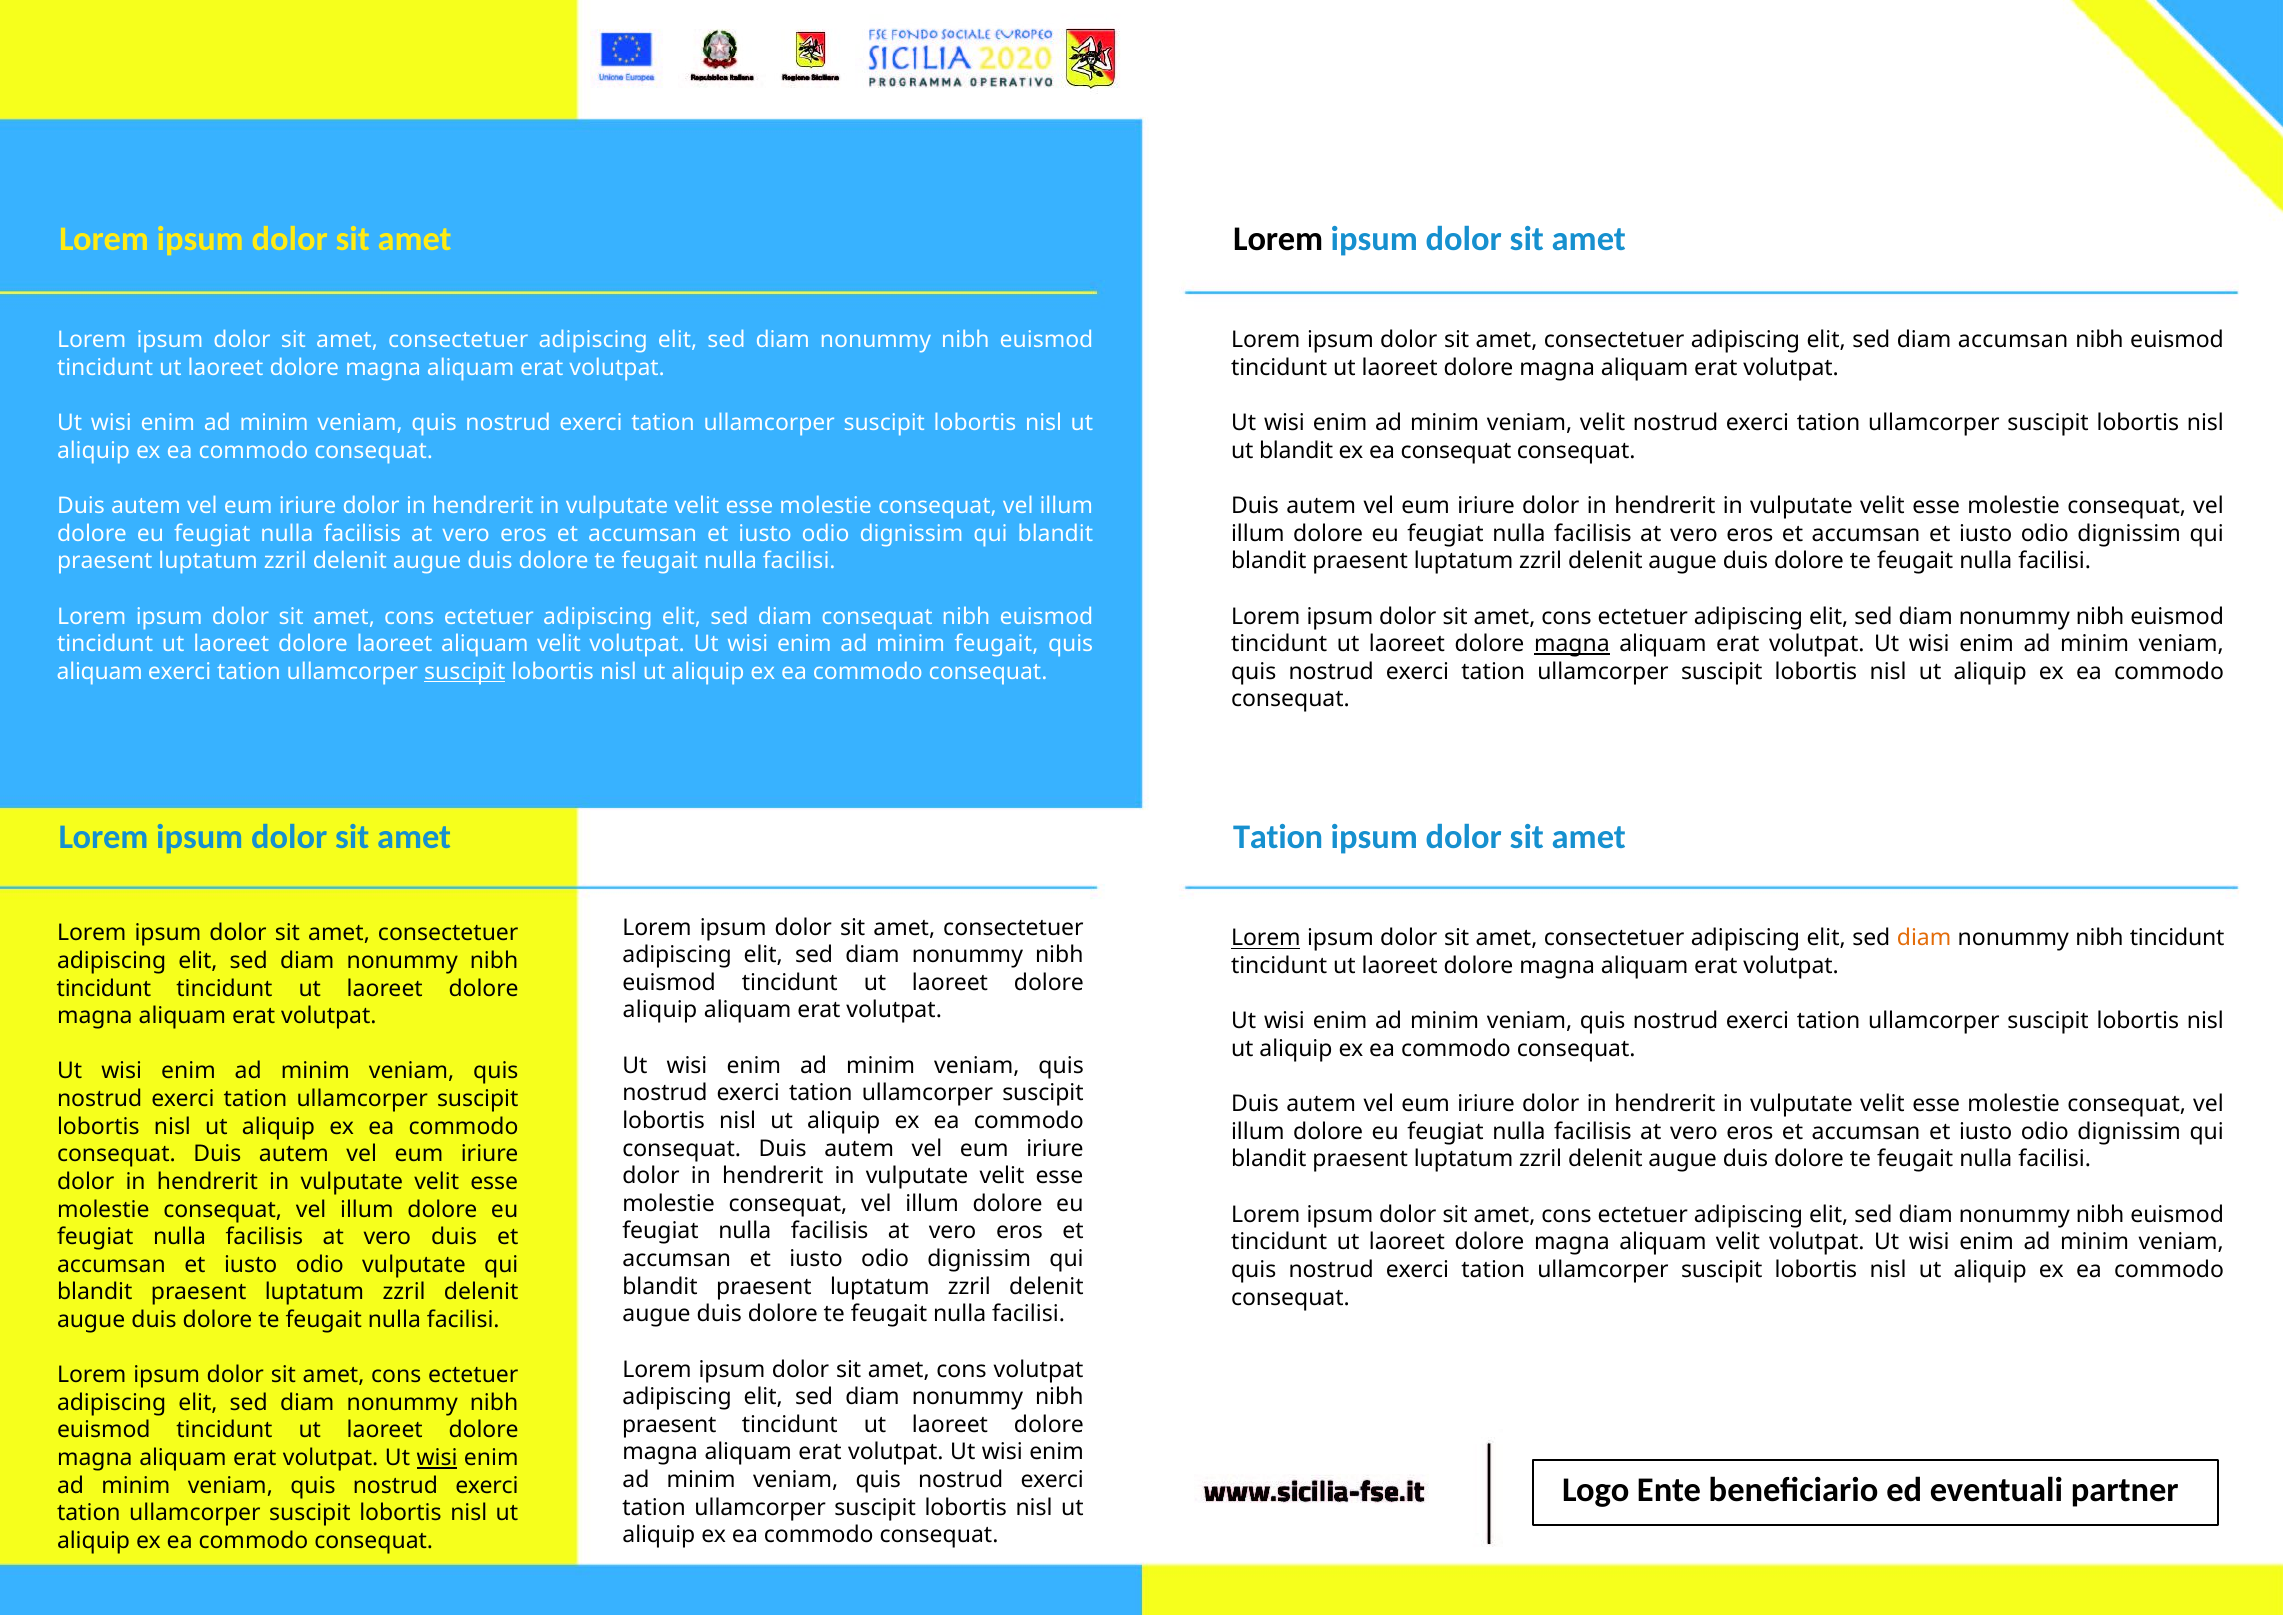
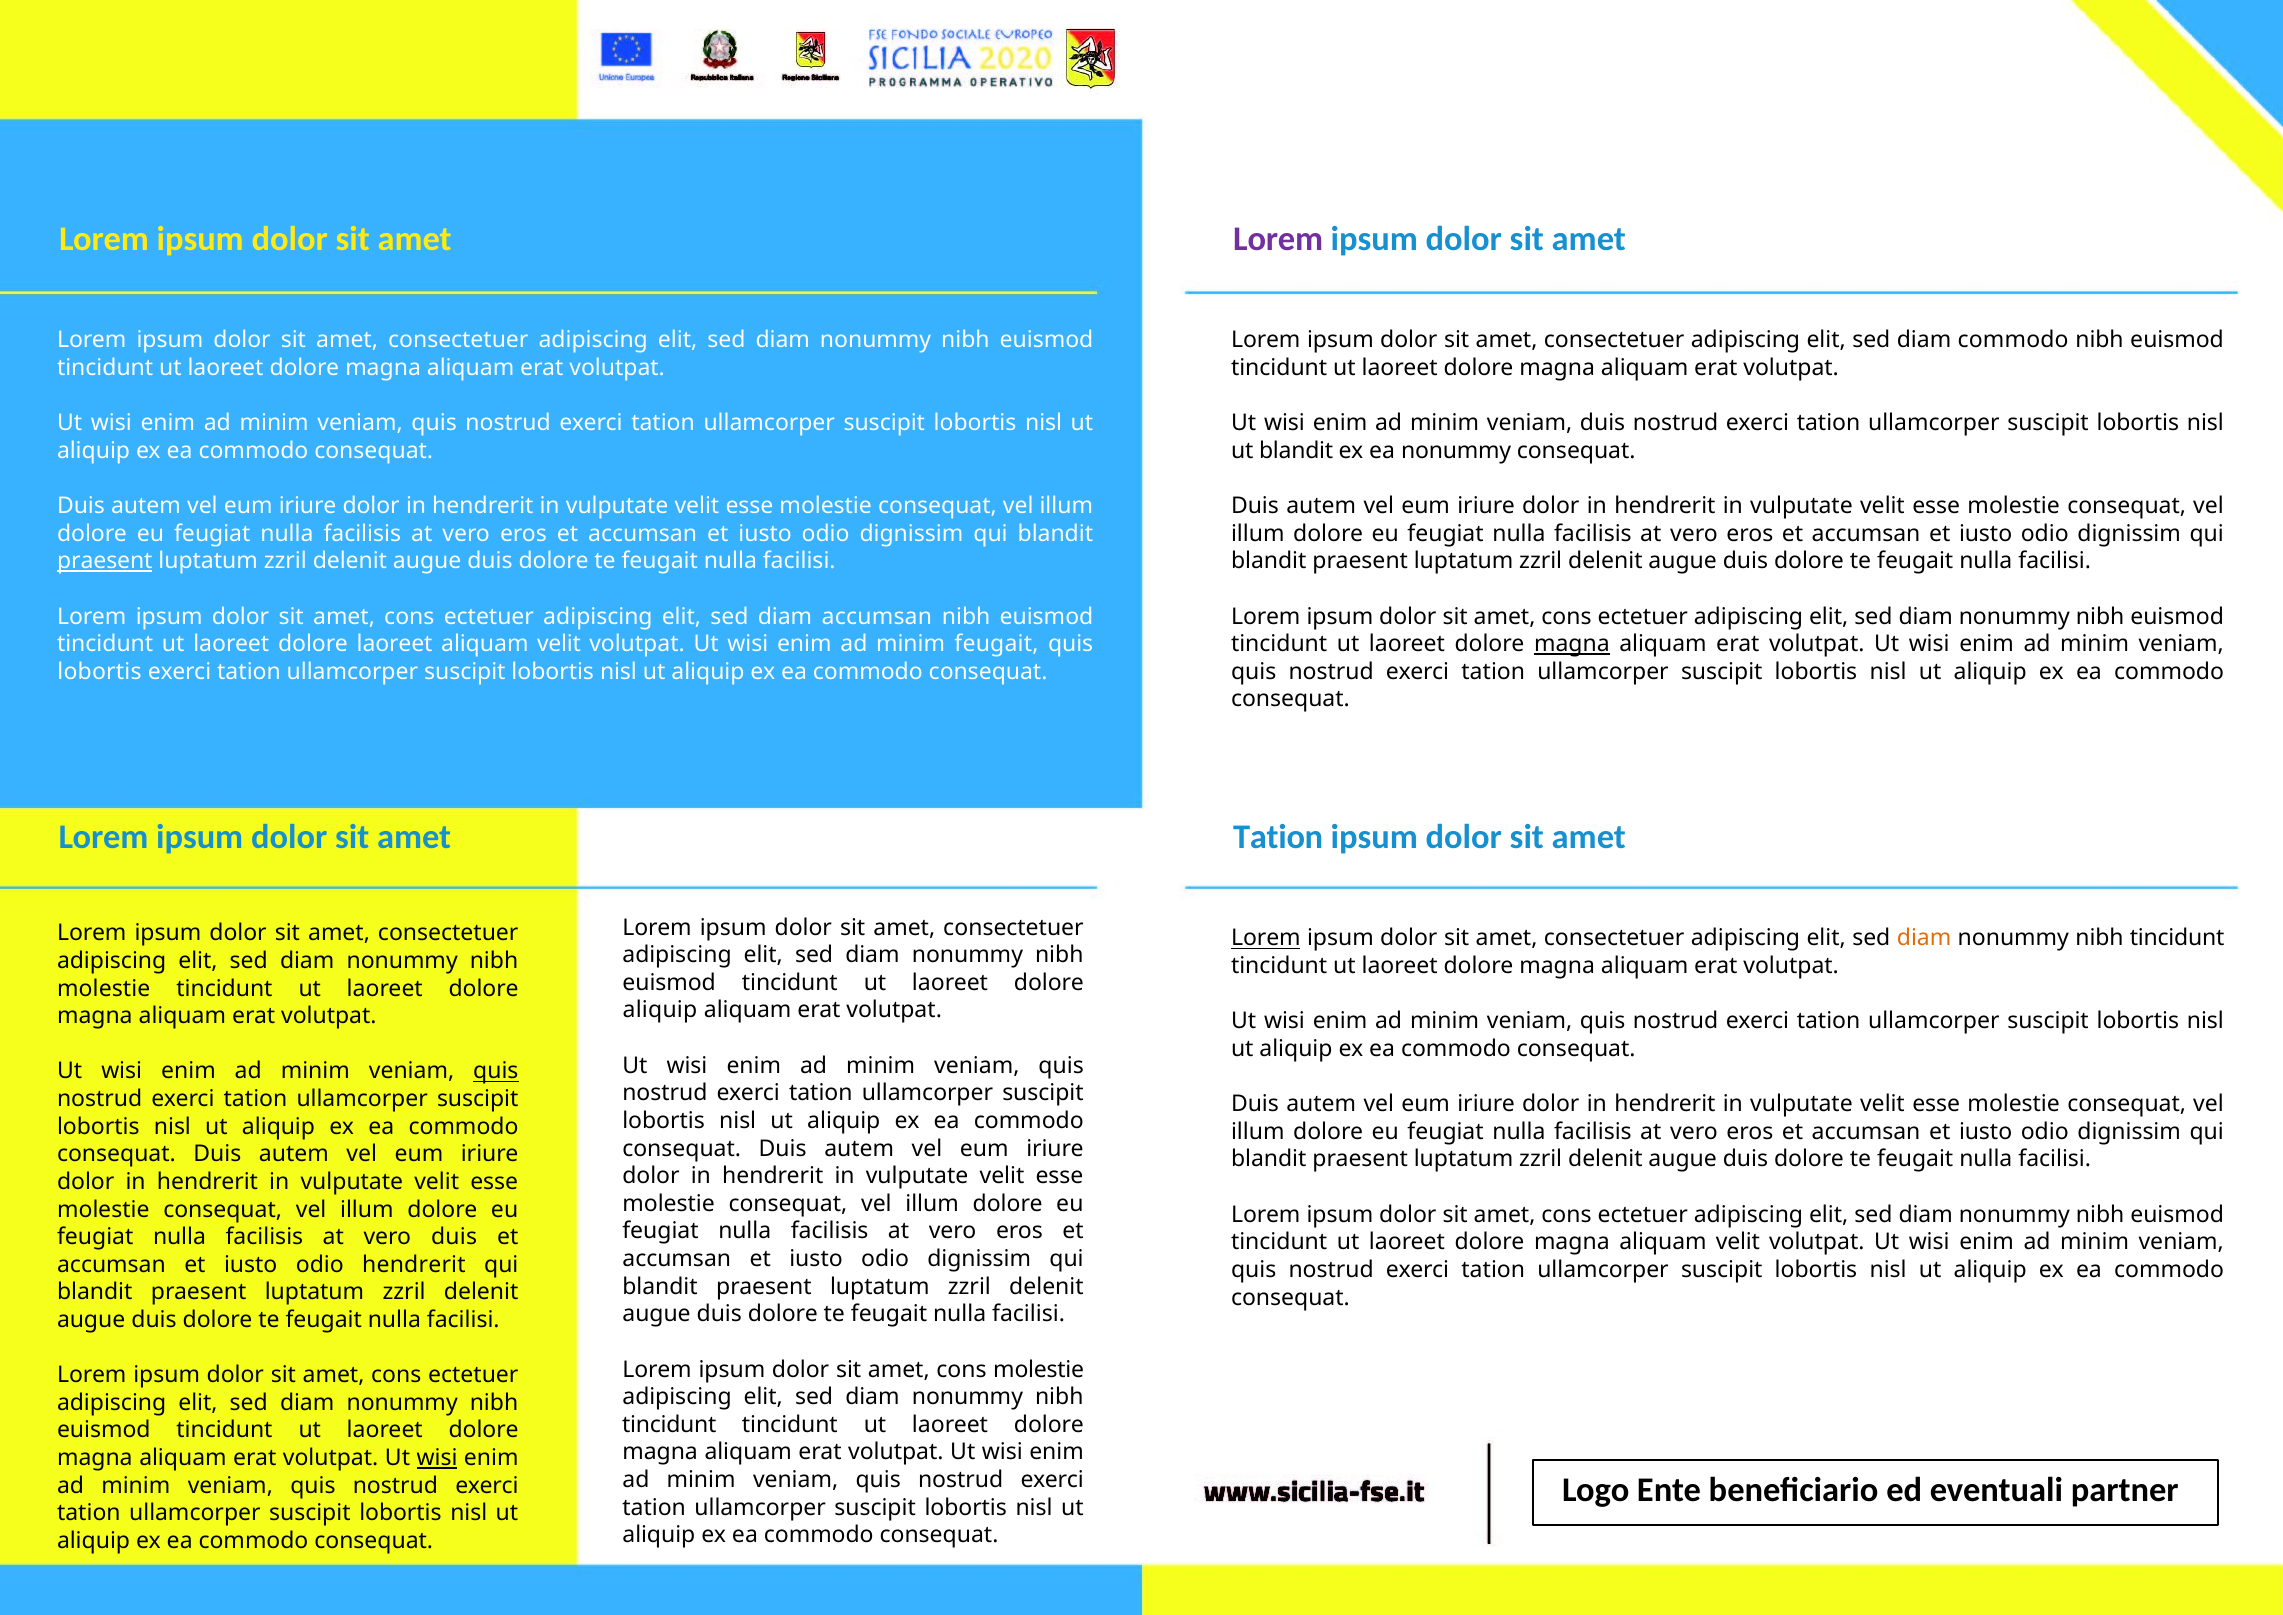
Lorem at (1278, 239) colour: black -> purple
diam accumsan: accumsan -> commodo
veniam velit: velit -> duis
ea consequat: consequat -> nonummy
praesent at (105, 561) underline: none -> present
diam consequat: consequat -> accumsan
aliquam at (100, 671): aliquam -> lobortis
suscipit at (465, 671) underline: present -> none
tincidunt at (104, 988): tincidunt -> molestie
quis at (496, 1071) underline: none -> present
odio vulputate: vulputate -> hendrerit
cons volutpat: volutpat -> molestie
praesent at (669, 1424): praesent -> tincidunt
